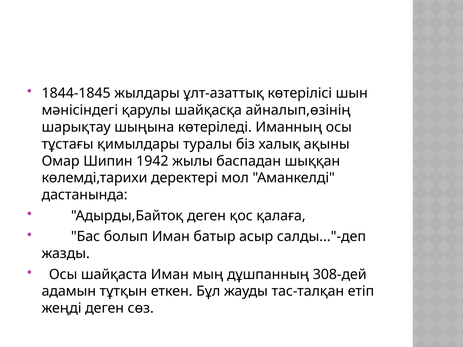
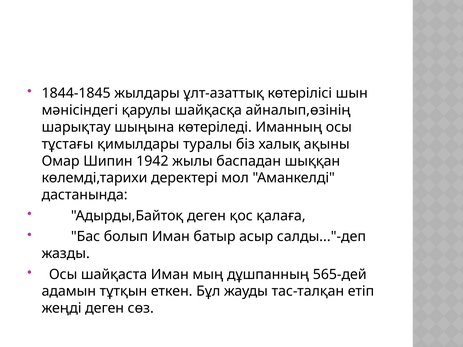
308-дей: 308-дей -> 565-дей
